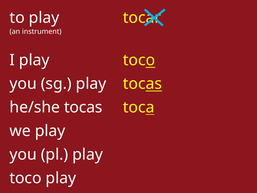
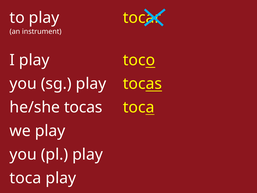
toco at (26, 178): toco -> toca
